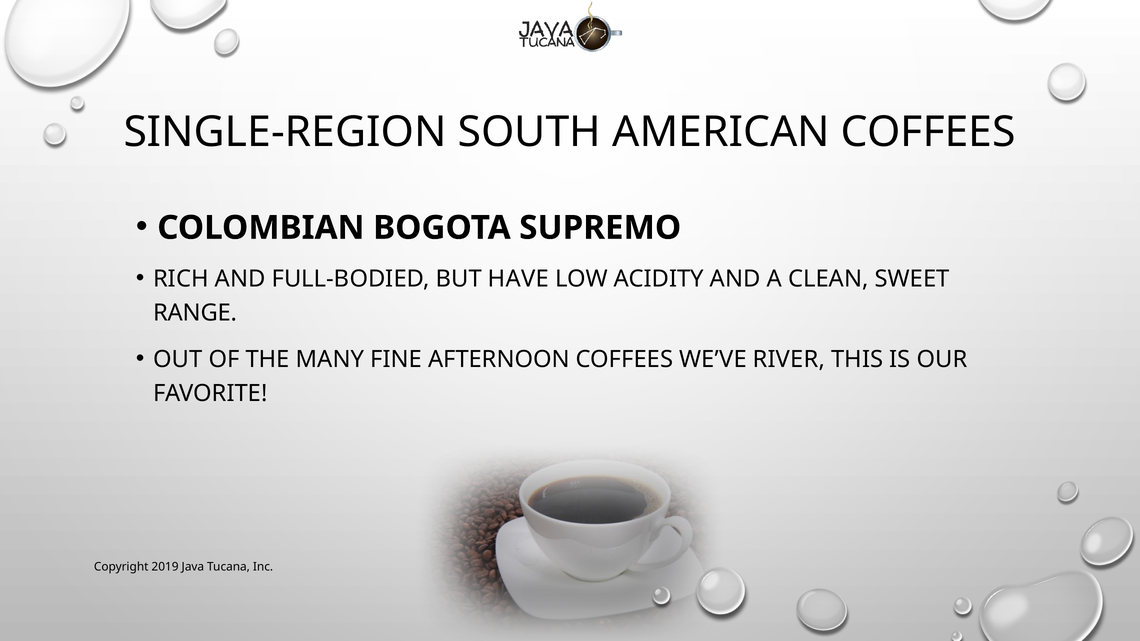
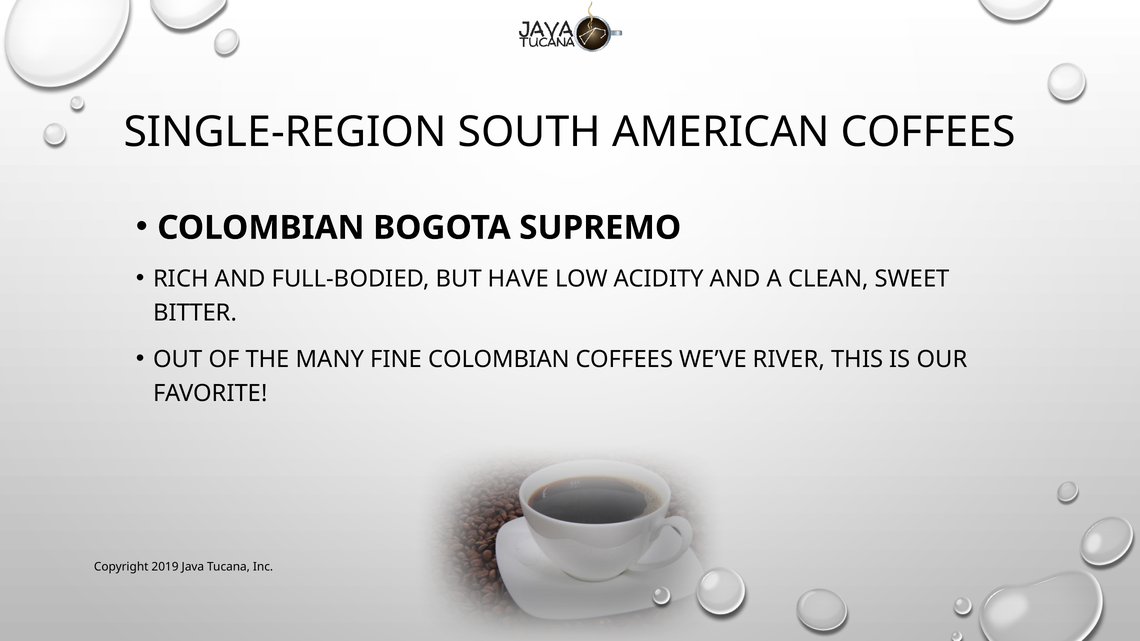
RANGE: RANGE -> BITTER
FINE AFTERNOON: AFTERNOON -> COLOMBIAN
